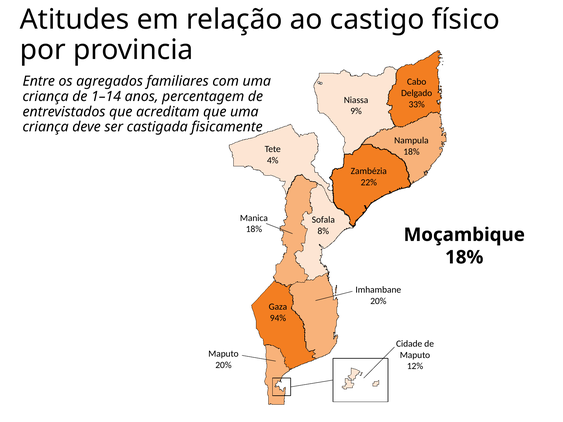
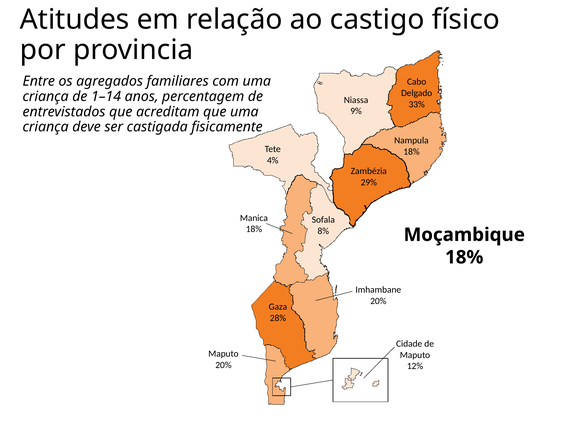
22%: 22% -> 29%
94%: 94% -> 28%
